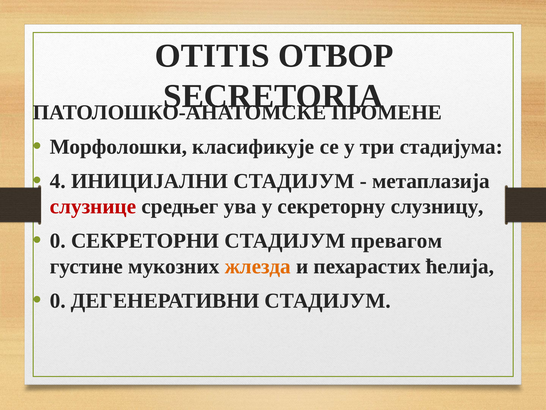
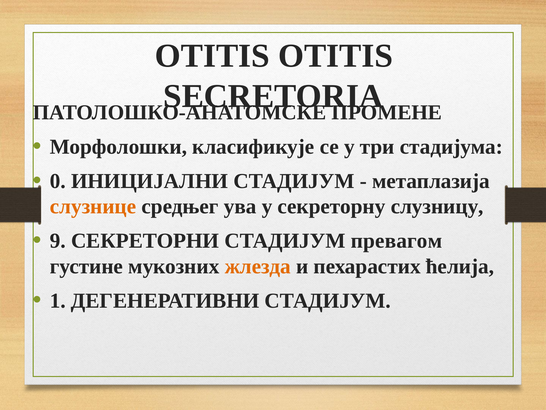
OTITIS ОТВОР: ОТВОР -> OTITIS
4: 4 -> 0
слузнице colour: red -> orange
0 at (58, 241): 0 -> 9
0 at (58, 300): 0 -> 1
